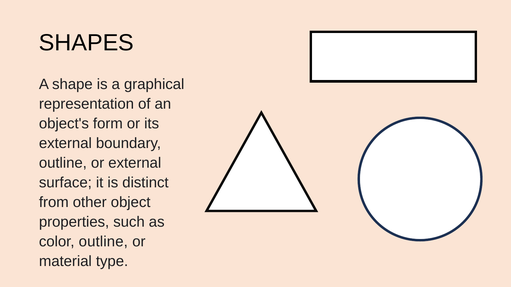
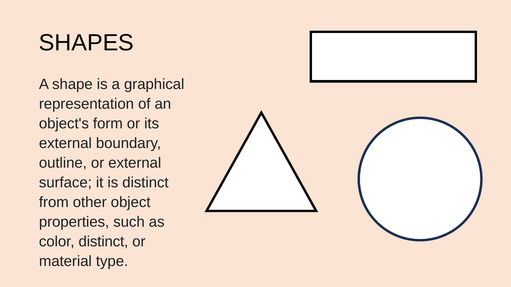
color outline: outline -> distinct
